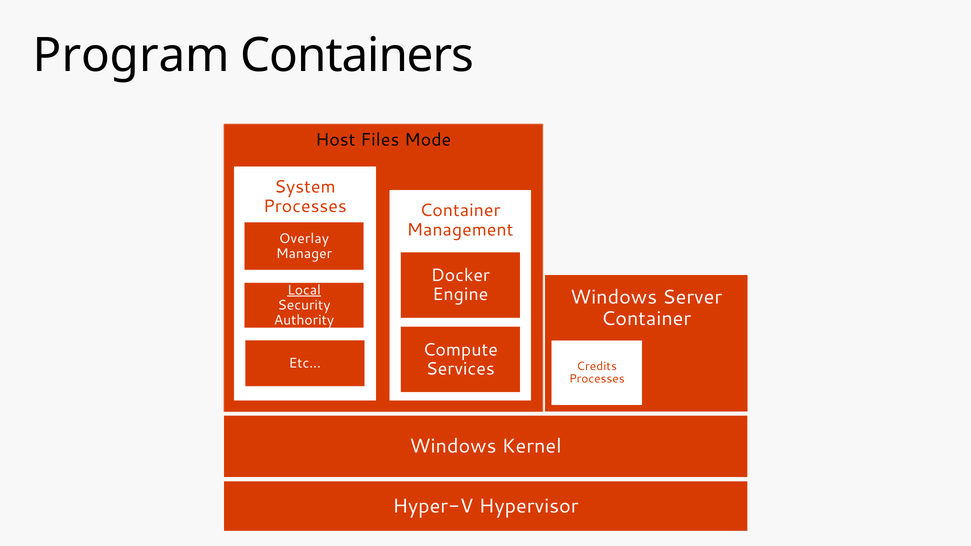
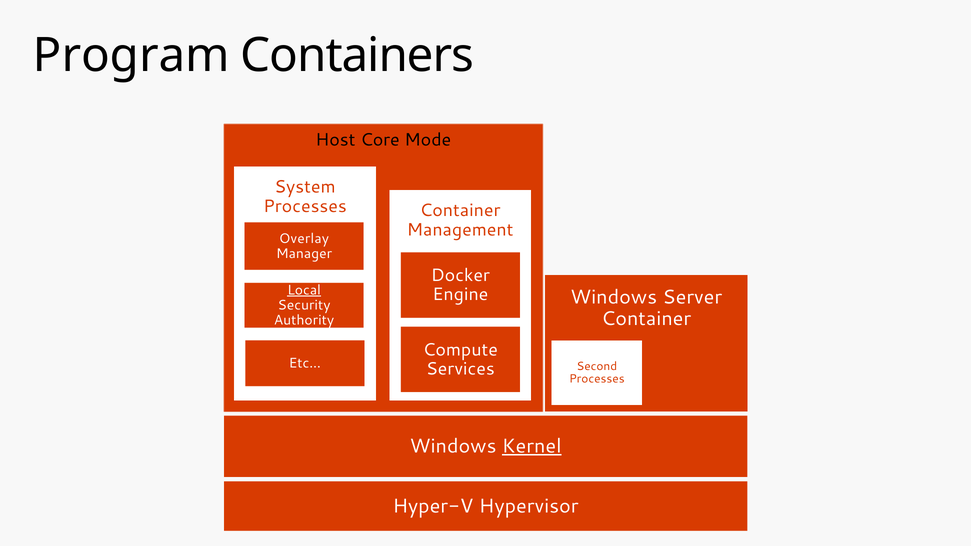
Files: Files -> Core
Credits: Credits -> Second
Kernel underline: none -> present
